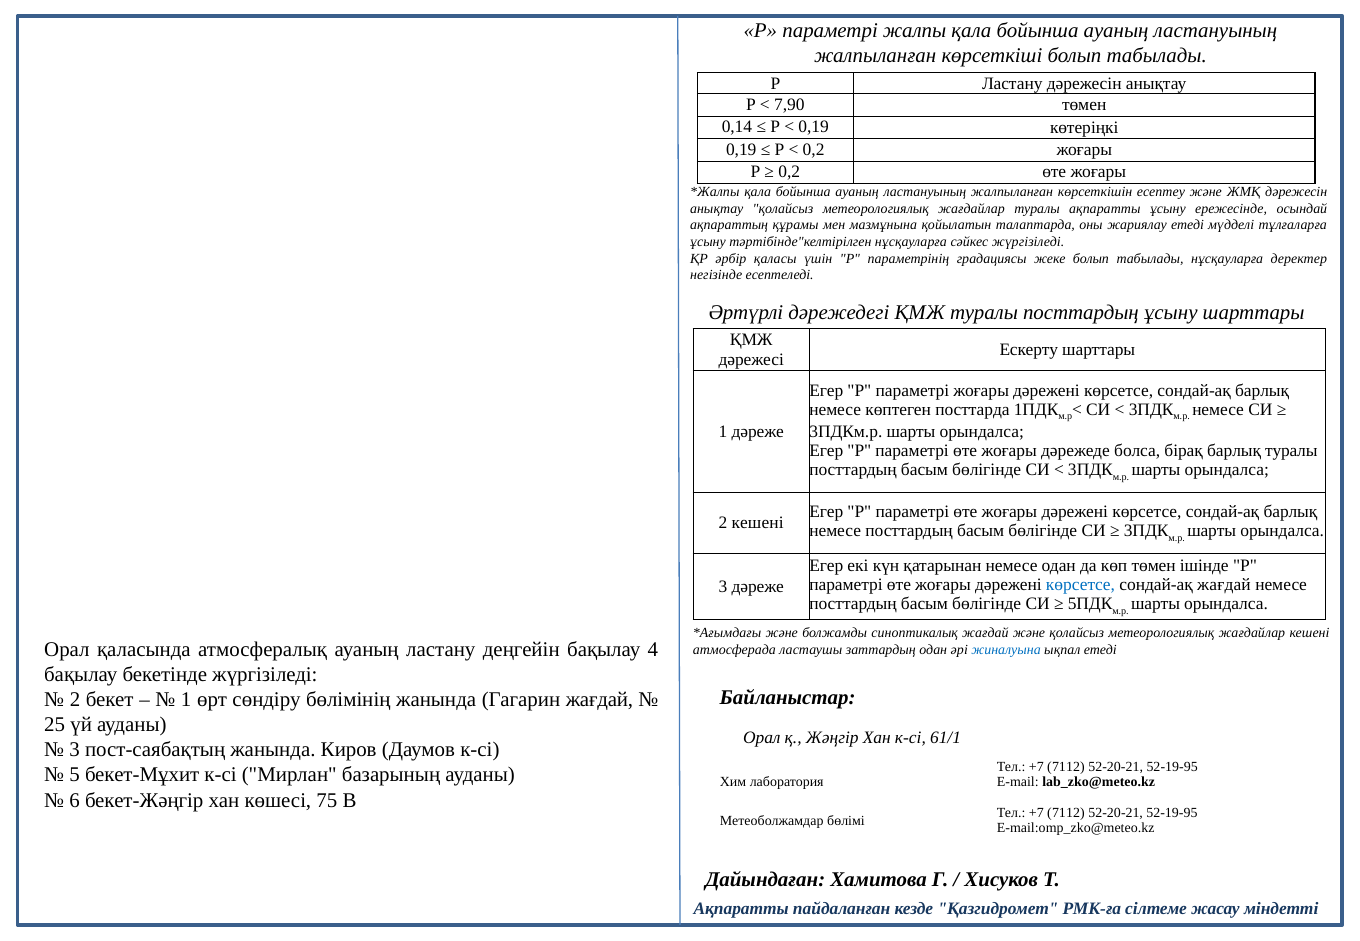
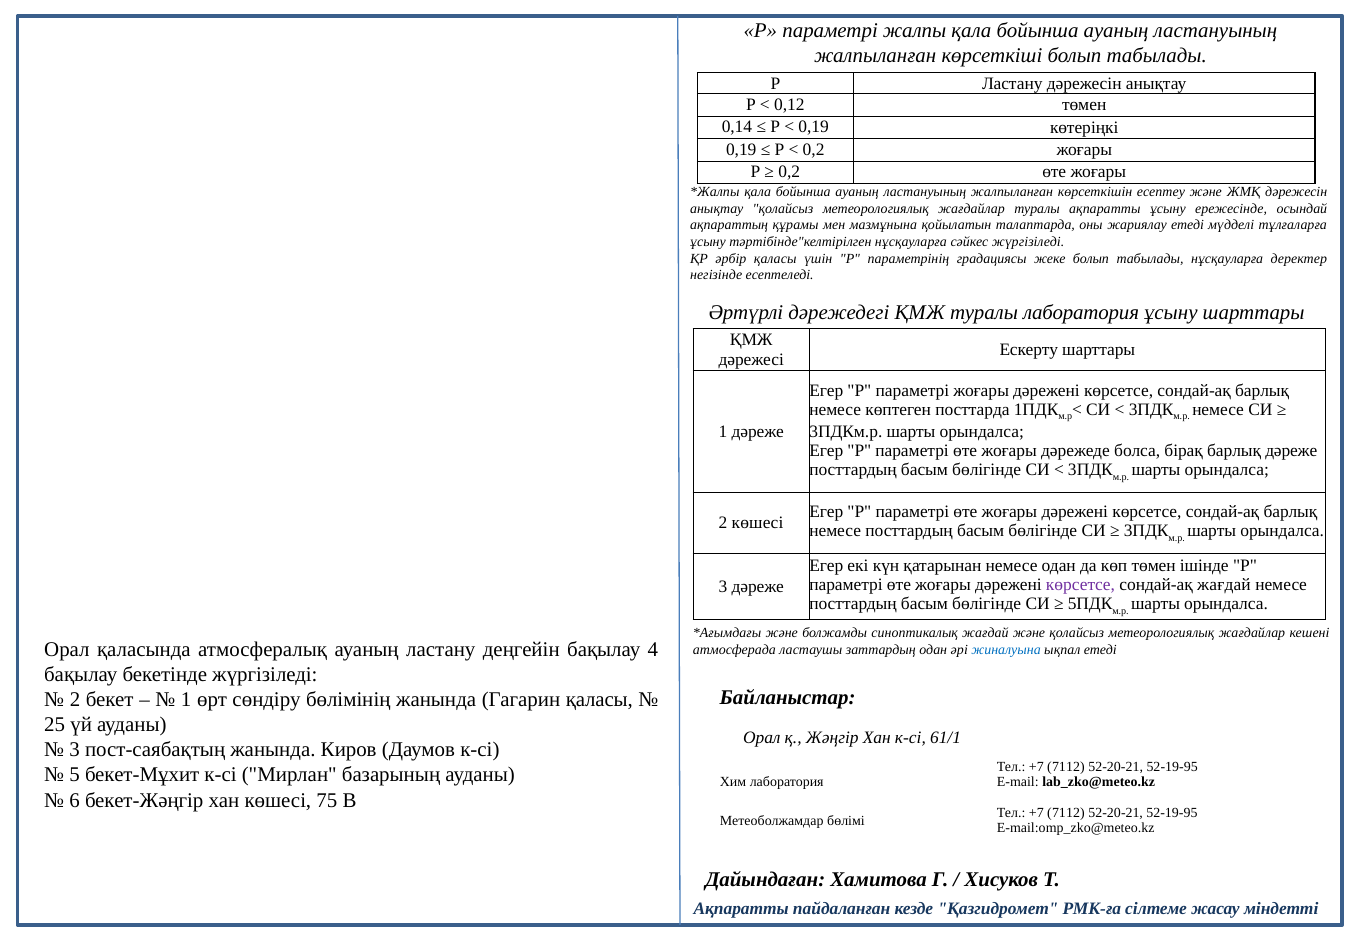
7,90: 7,90 -> 0,12
ҚМЖ туралы посттардың: посттардың -> лаборатория
барлық туралы: туралы -> дәреже
2 кешені: кешені -> көшесі
көрсетсе at (1081, 585) colour: blue -> purple
Гагарин жағдай: жағдай -> қаласы
